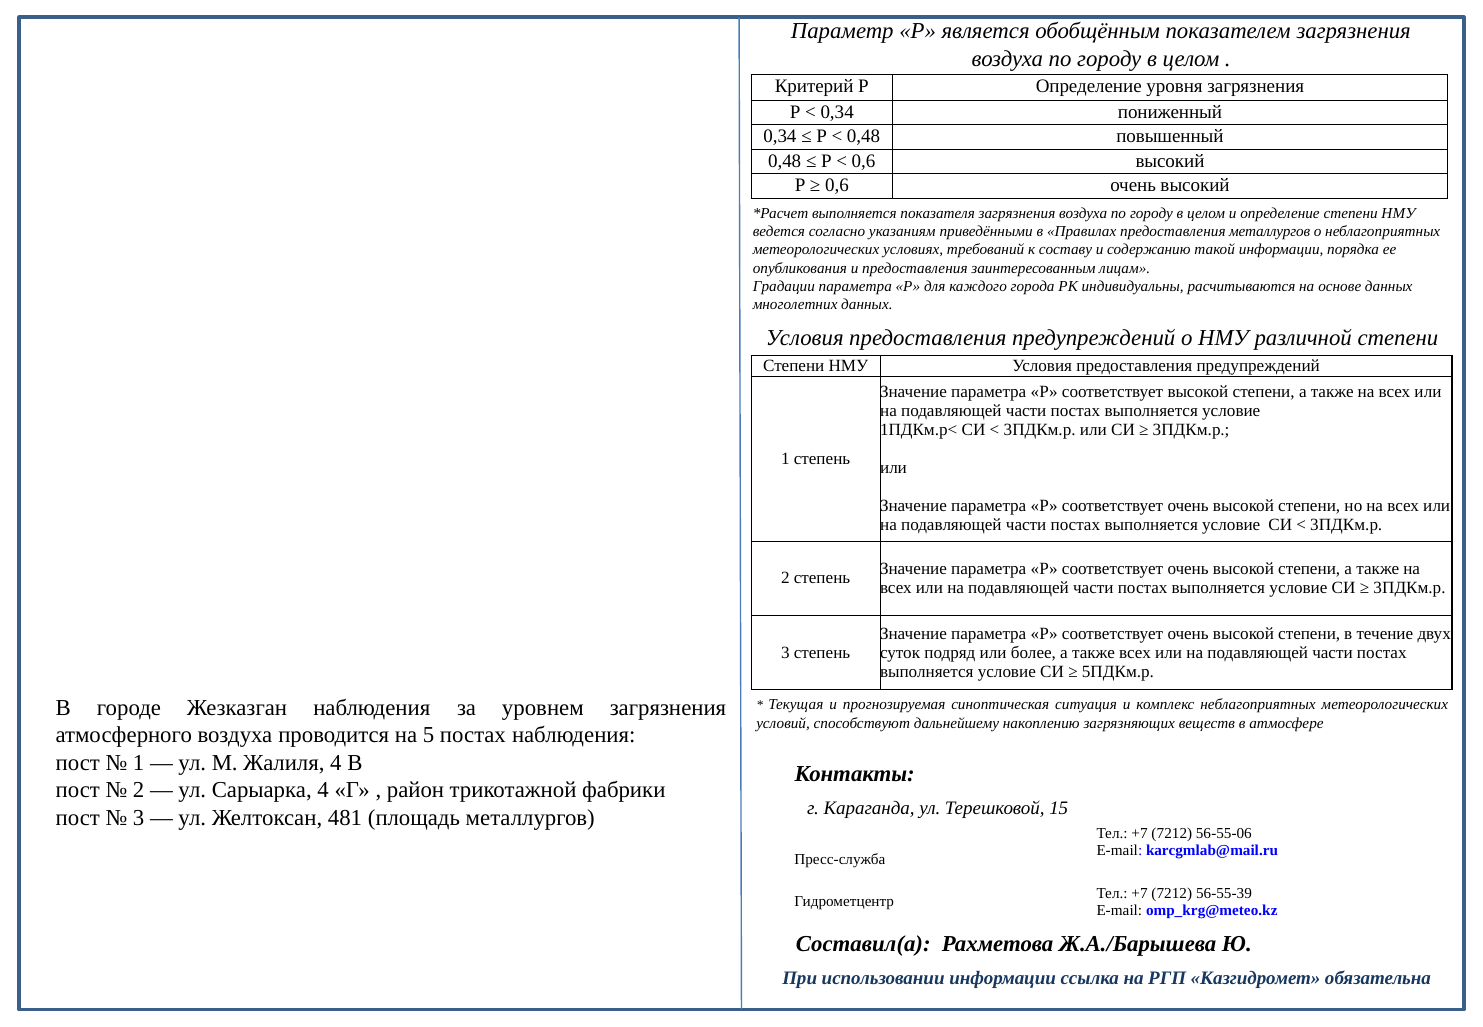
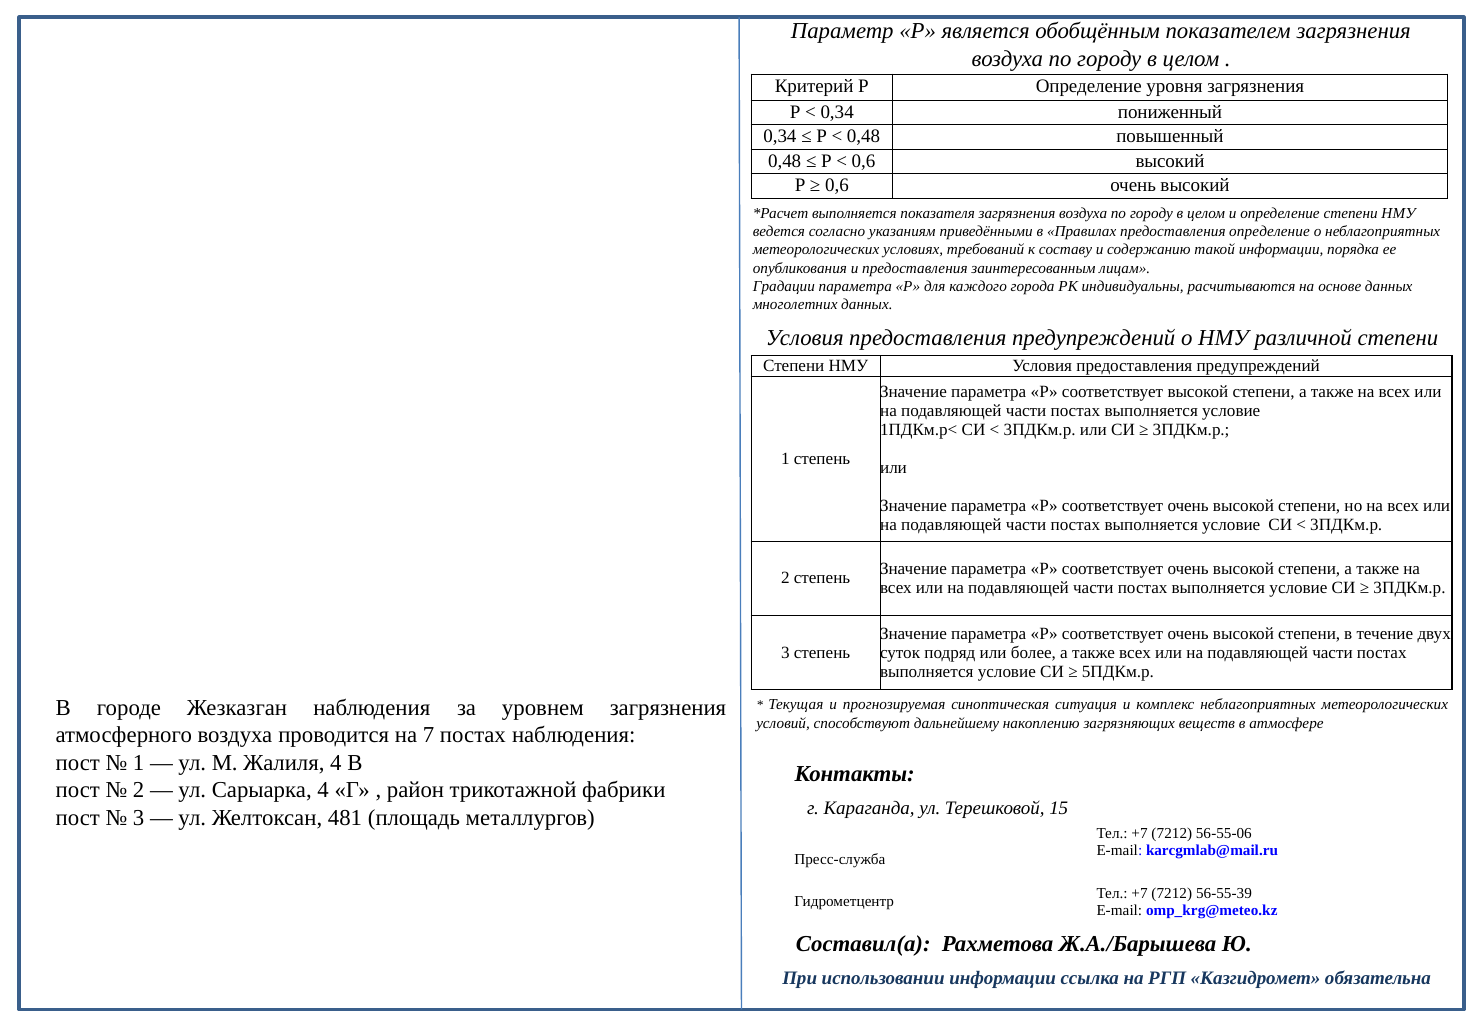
предоставления металлургов: металлургов -> определение
5: 5 -> 7
